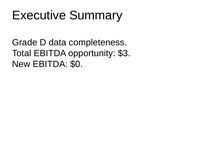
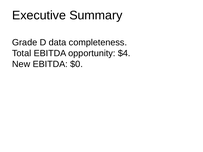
$3: $3 -> $4
